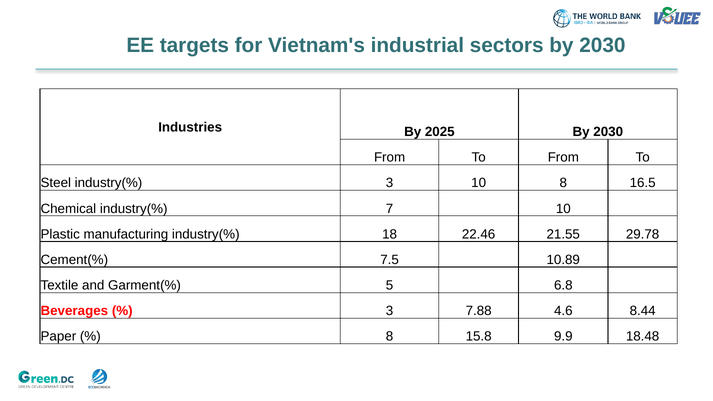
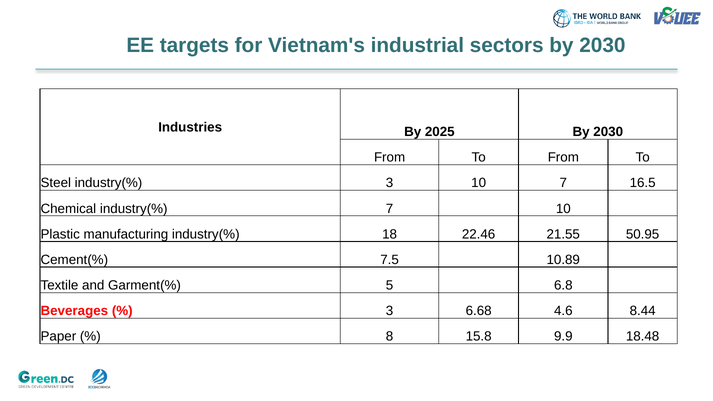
10 8: 8 -> 7
29.78: 29.78 -> 50.95
7.88: 7.88 -> 6.68
